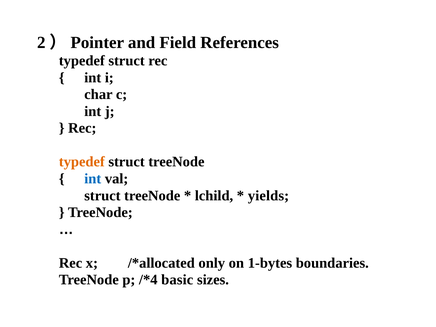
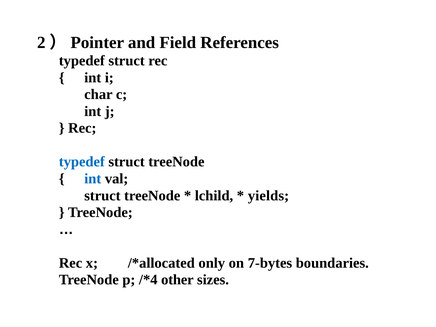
typedef at (82, 162) colour: orange -> blue
1-bytes: 1-bytes -> 7-bytes
basic: basic -> other
